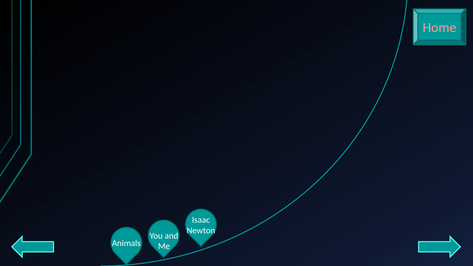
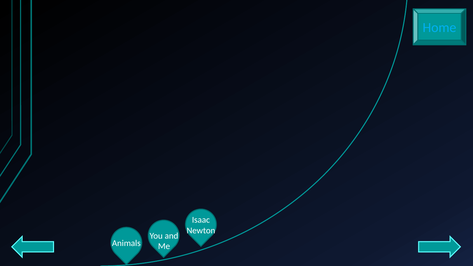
Home colour: pink -> light blue
